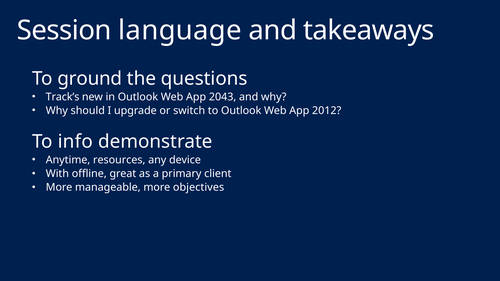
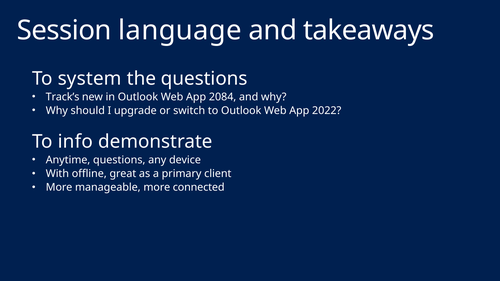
ground: ground -> system
2043: 2043 -> 2084
2012: 2012 -> 2022
Anytime resources: resources -> questions
objectives: objectives -> connected
